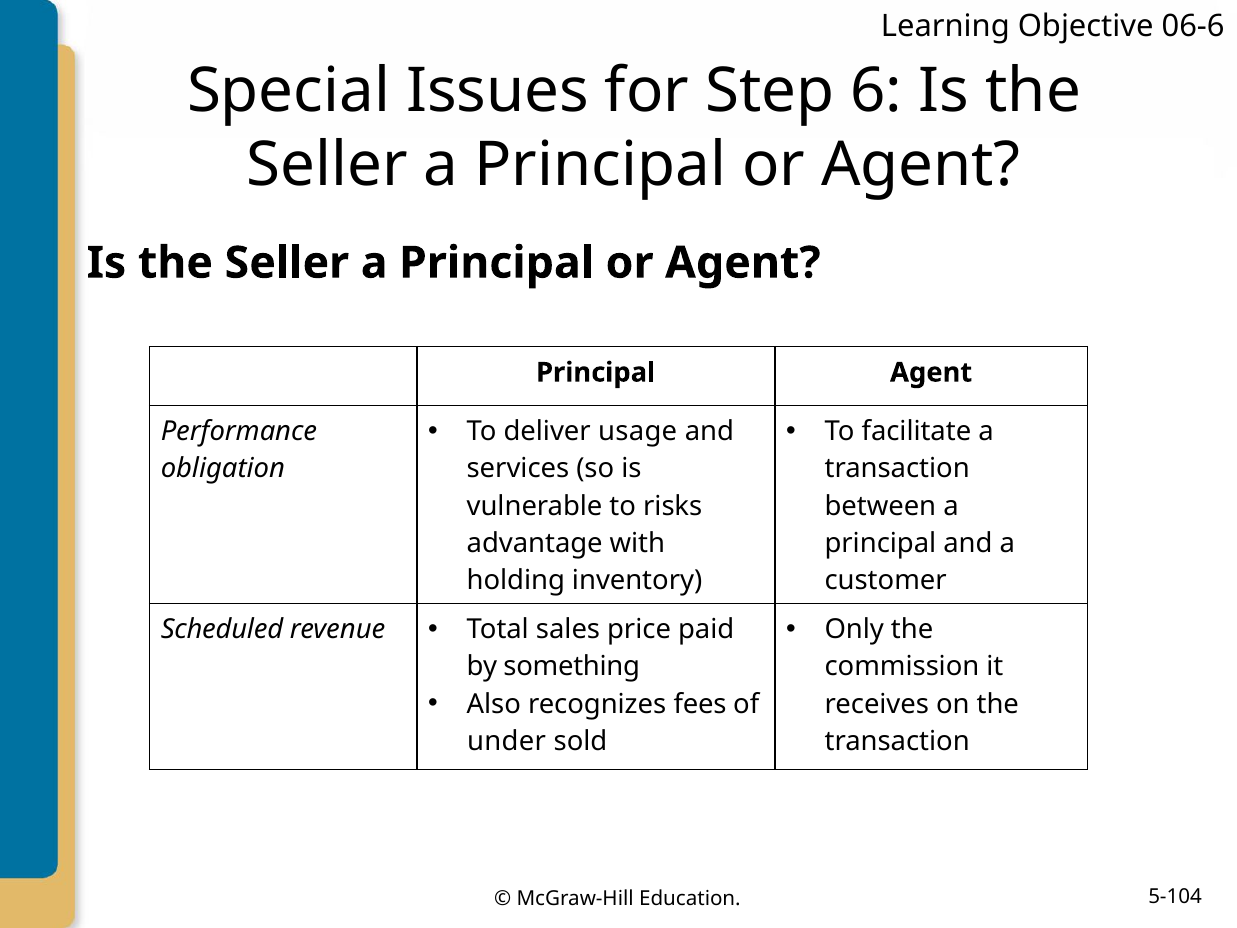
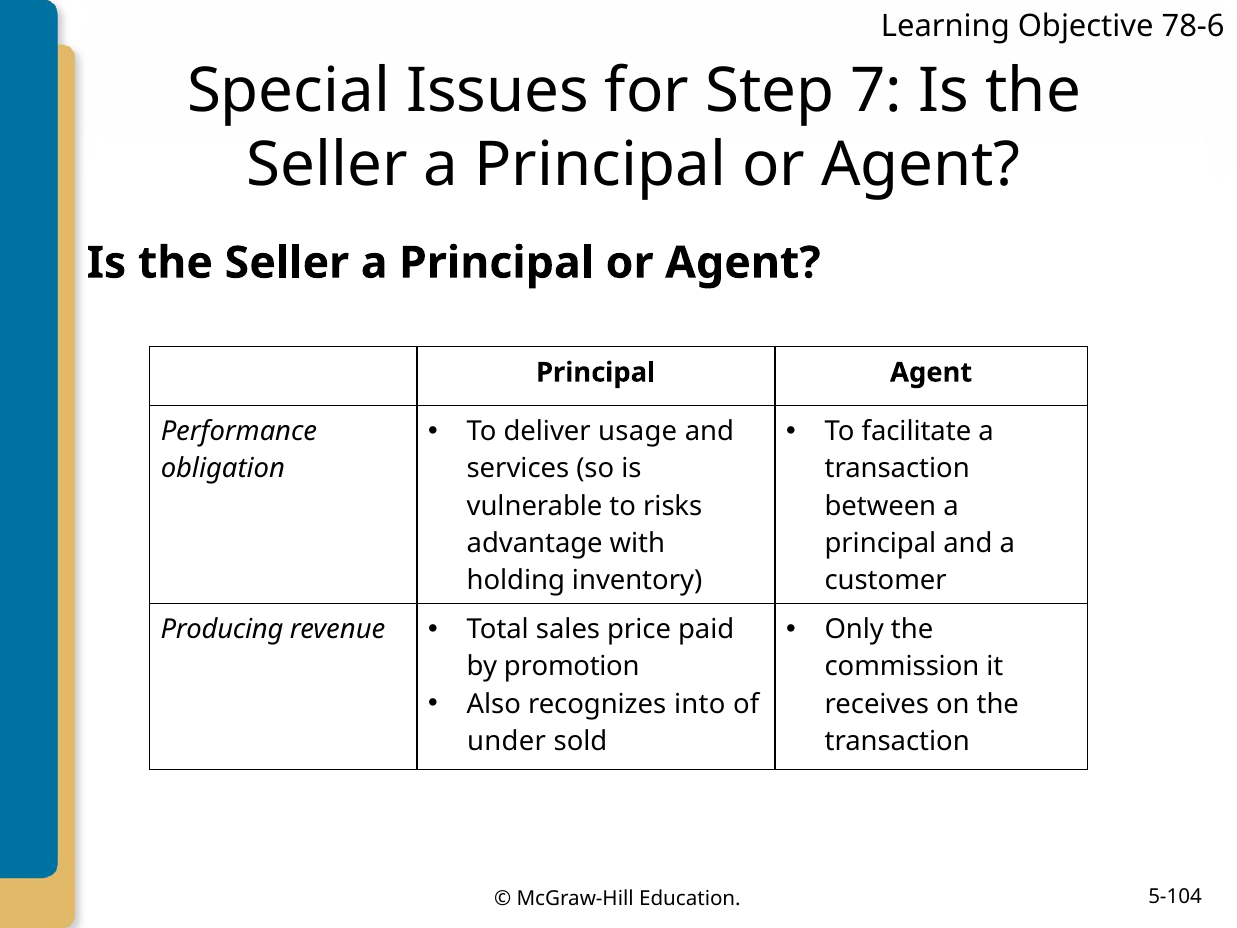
06-6: 06-6 -> 78-6
6: 6 -> 7
Scheduled: Scheduled -> Producing
something: something -> promotion
fees: fees -> into
